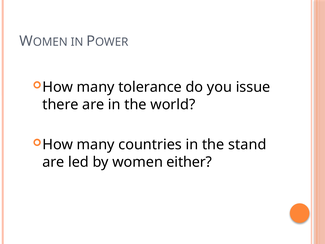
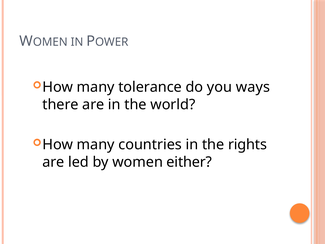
issue: issue -> ways
stand: stand -> rights
